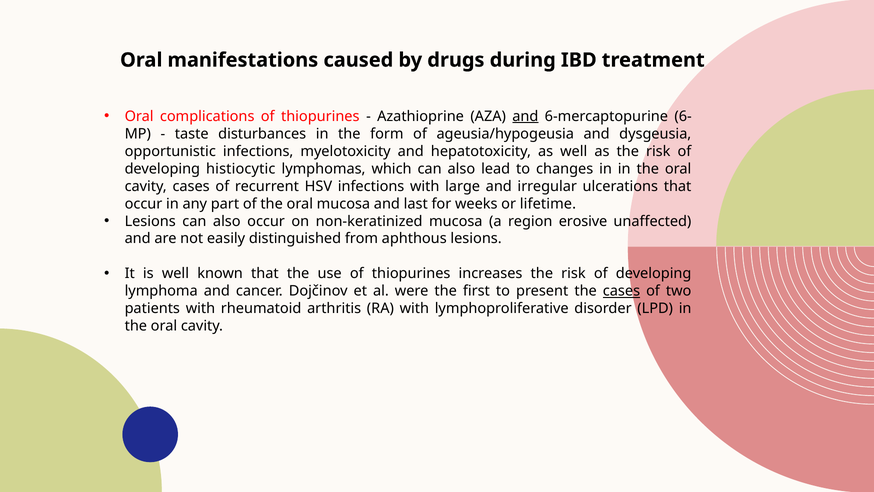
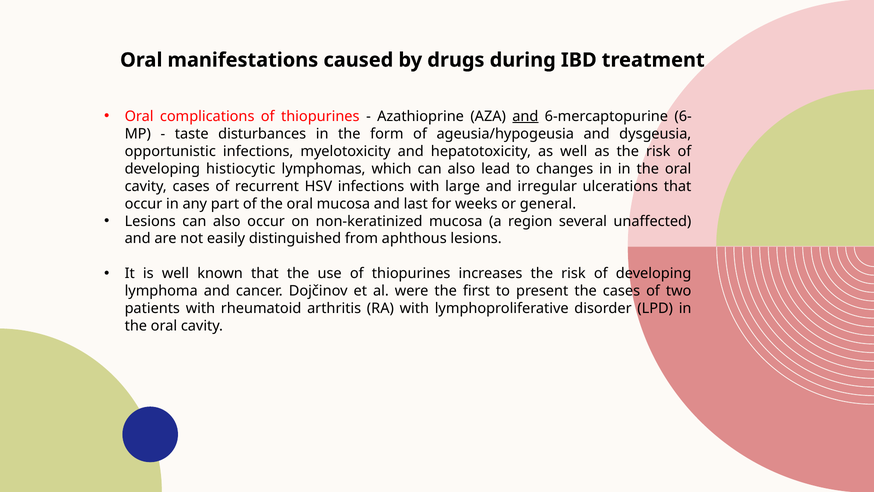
lifetime: lifetime -> general
erosive: erosive -> several
cases at (621, 291) underline: present -> none
